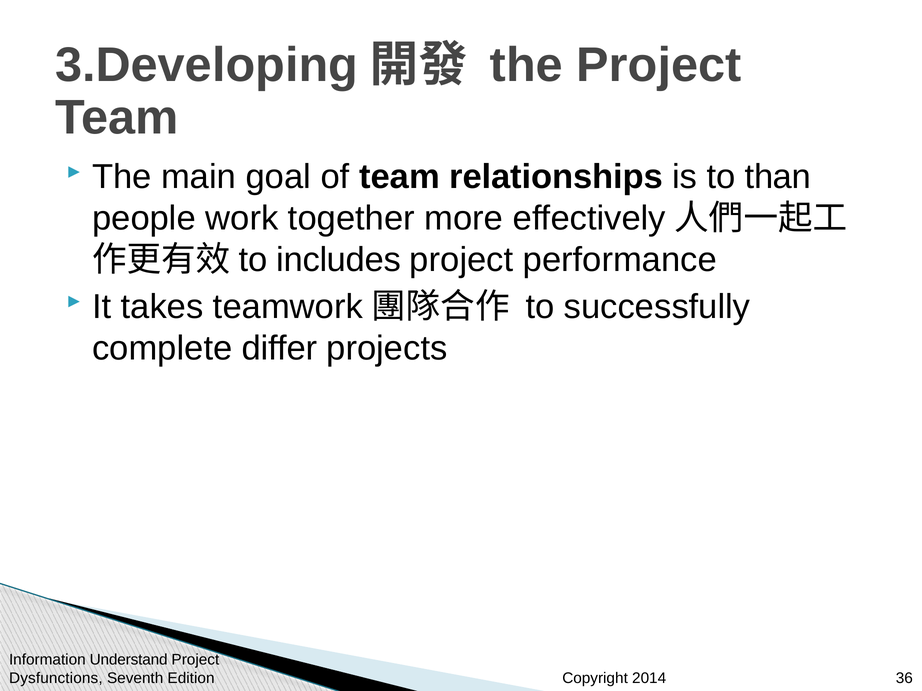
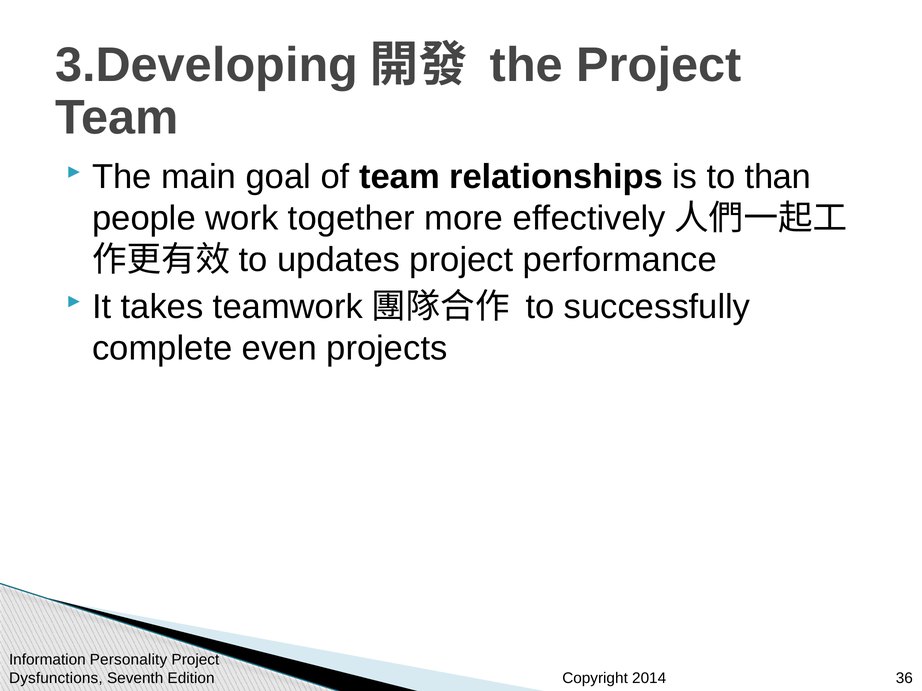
includes: includes -> updates
differ: differ -> even
Understand: Understand -> Personality
